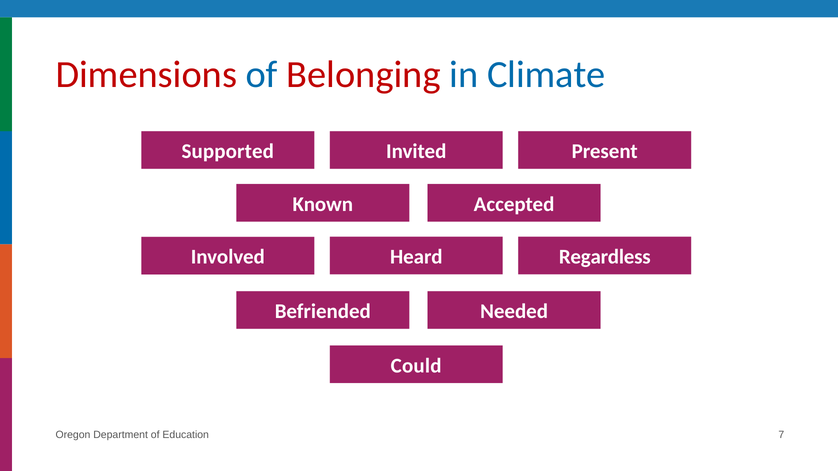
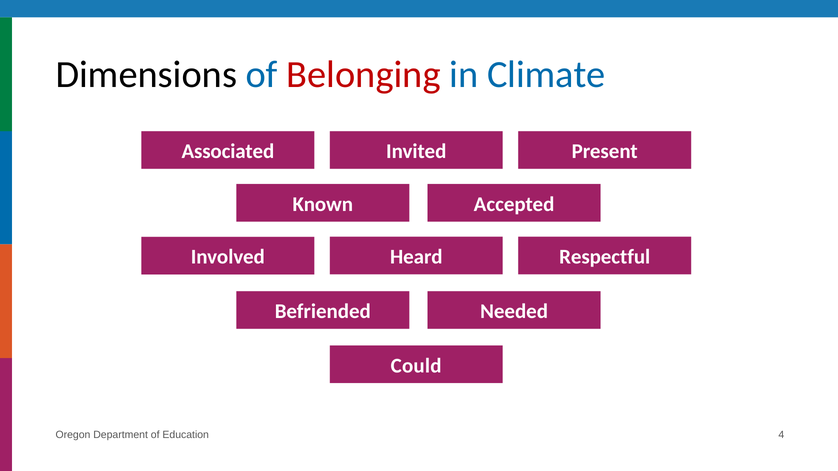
Dimensions colour: red -> black
Supported: Supported -> Associated
Regardless: Regardless -> Respectful
7: 7 -> 4
